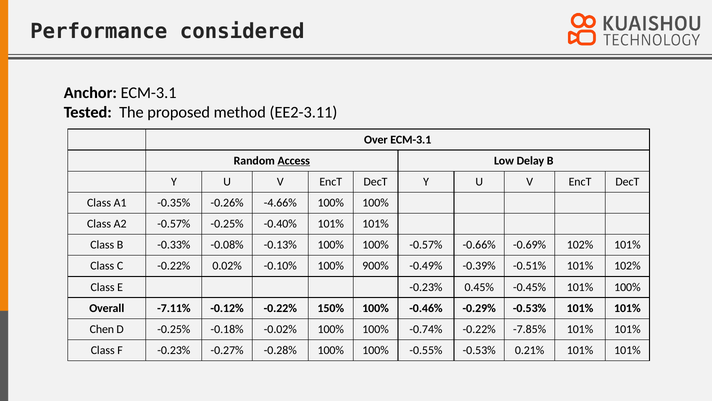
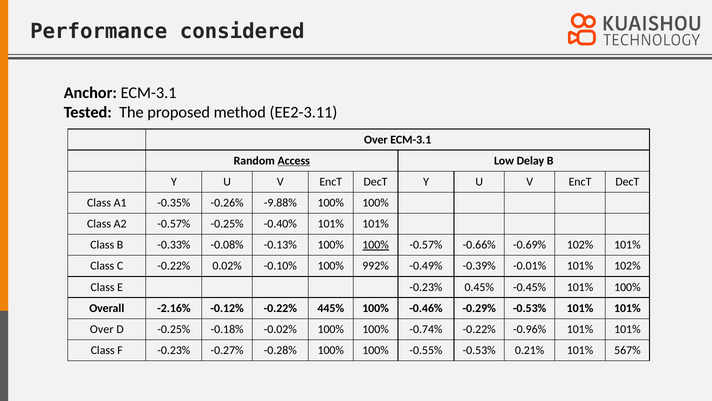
-4.66%: -4.66% -> -9.88%
100% at (376, 245) underline: none -> present
900%: 900% -> 992%
-0.51%: -0.51% -> -0.01%
-7.11%: -7.11% -> -2.16%
150%: 150% -> 445%
Chen at (102, 329): Chen -> Over
-7.85%: -7.85% -> -0.96%
0.21% 101% 101%: 101% -> 567%
